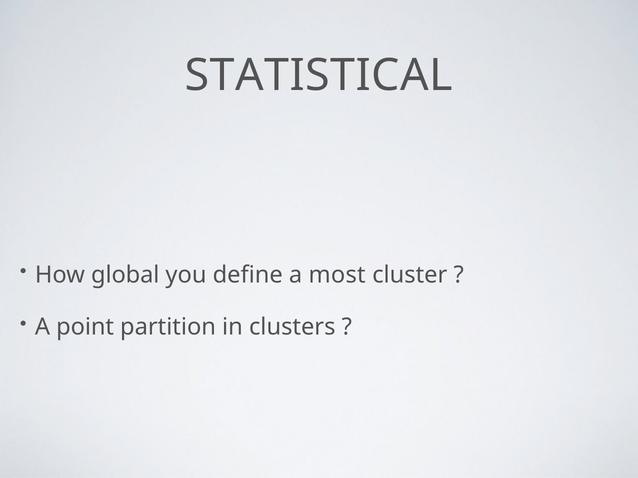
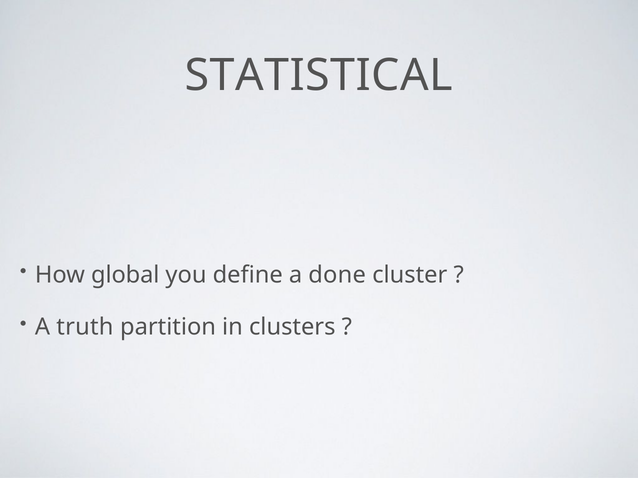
most: most -> done
point: point -> truth
